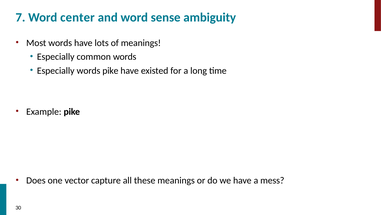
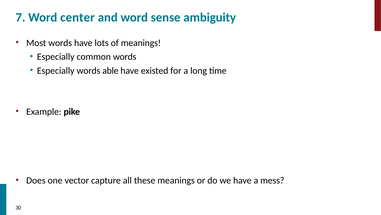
words pike: pike -> able
